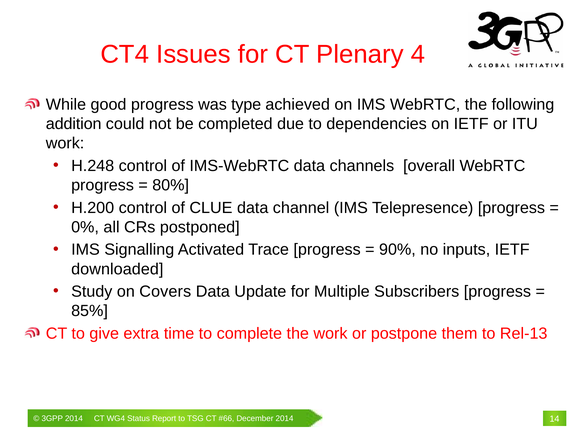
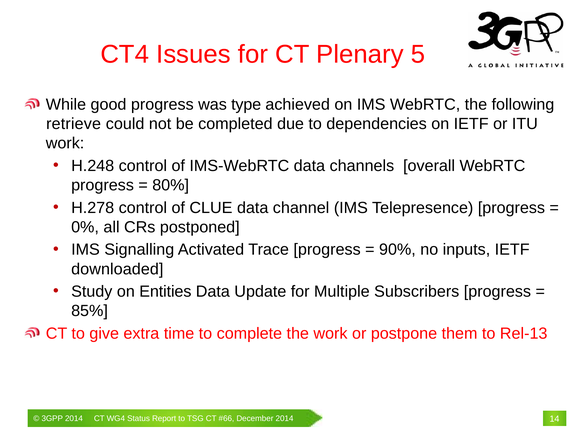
4: 4 -> 5
addition: addition -> retrieve
H.200: H.200 -> H.278
Covers: Covers -> Entities
